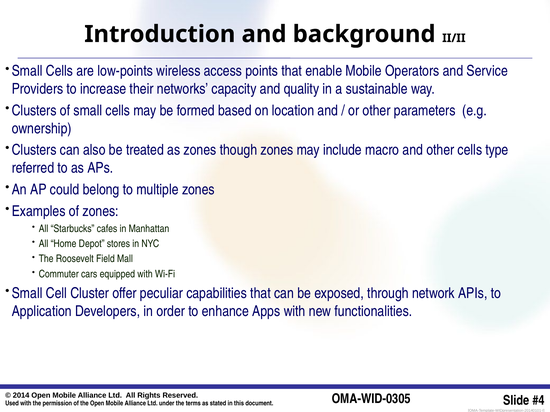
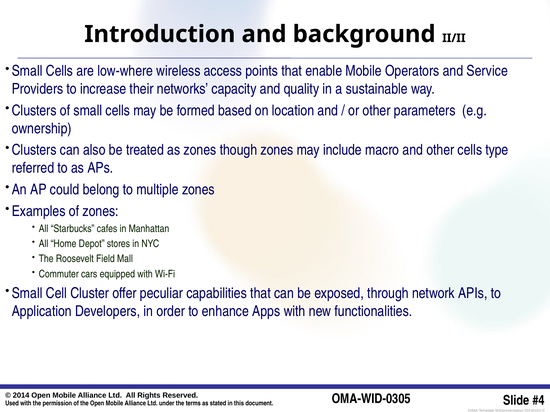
low-points: low-points -> low-where
